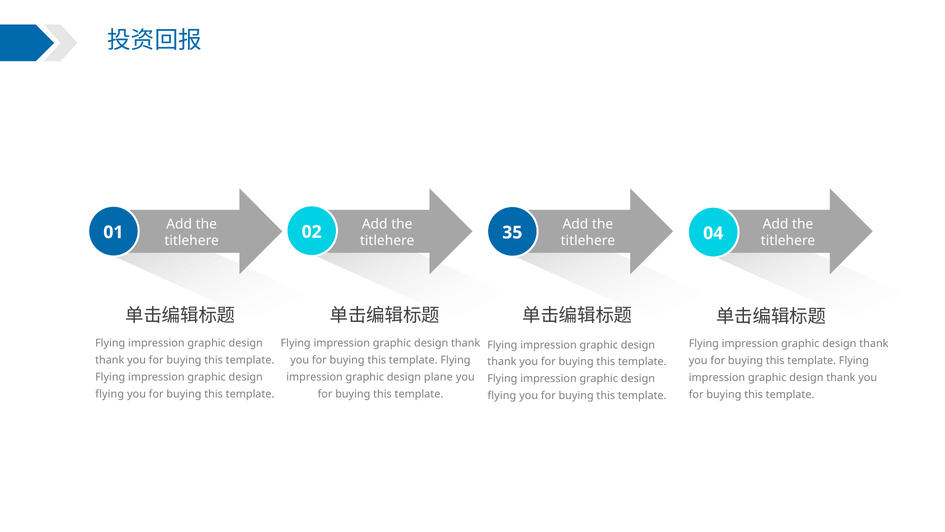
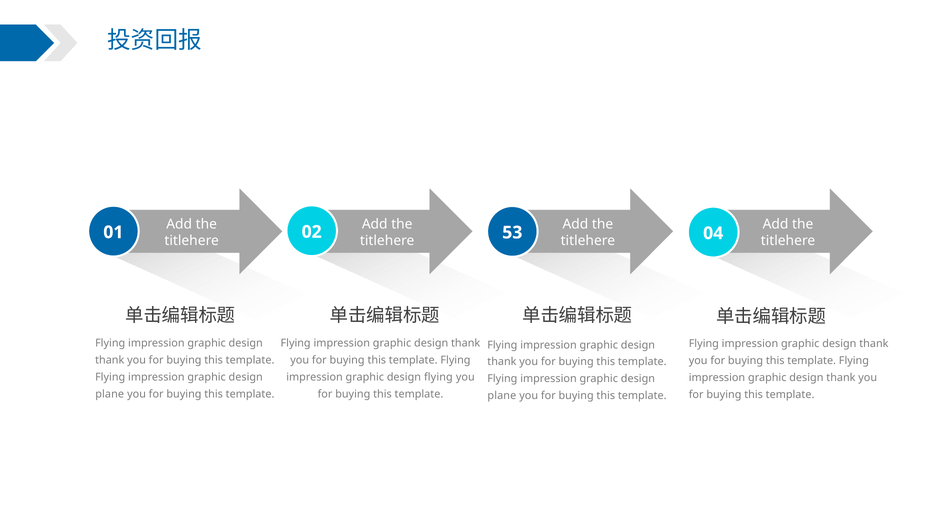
35: 35 -> 53
design plane: plane -> flying
flying at (110, 394): flying -> plane
flying at (502, 395): flying -> plane
